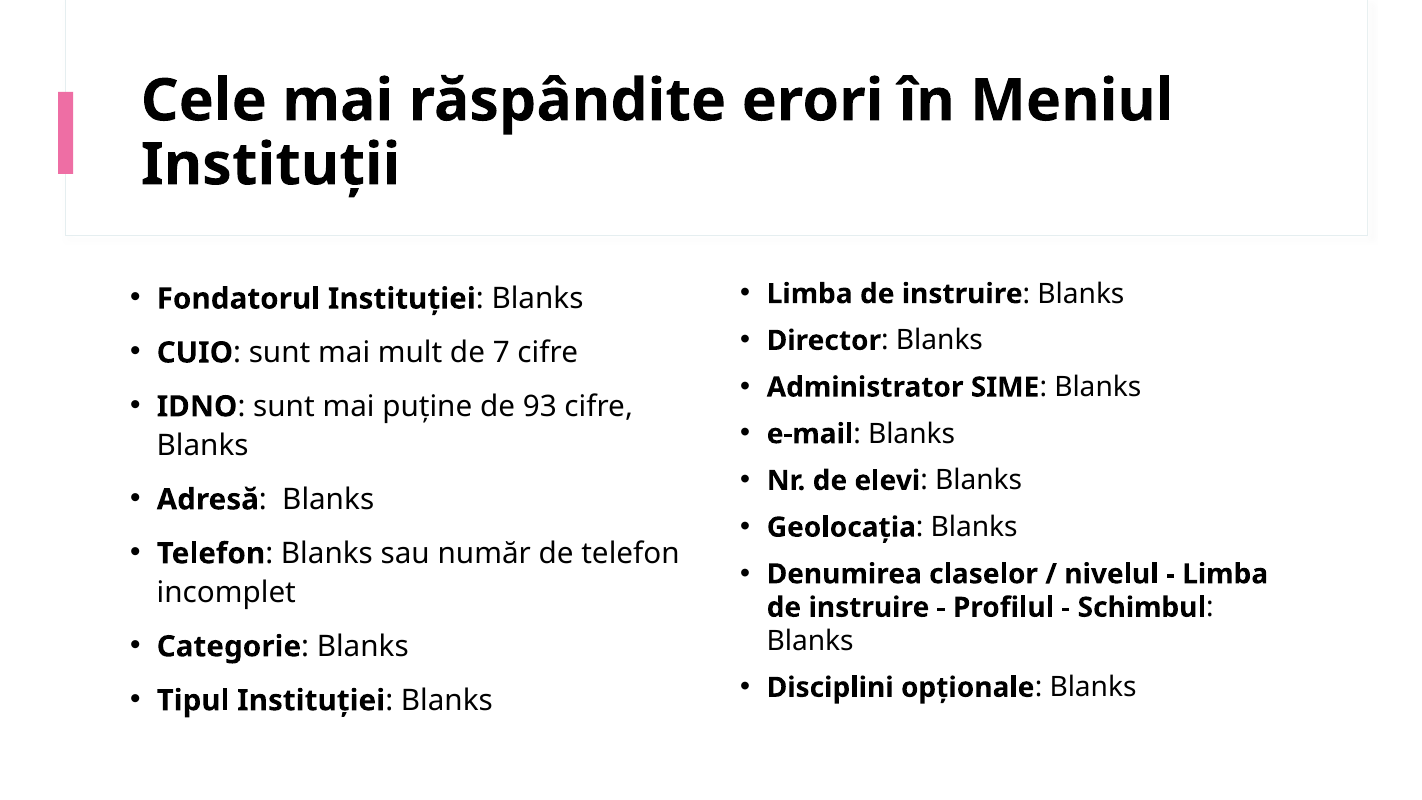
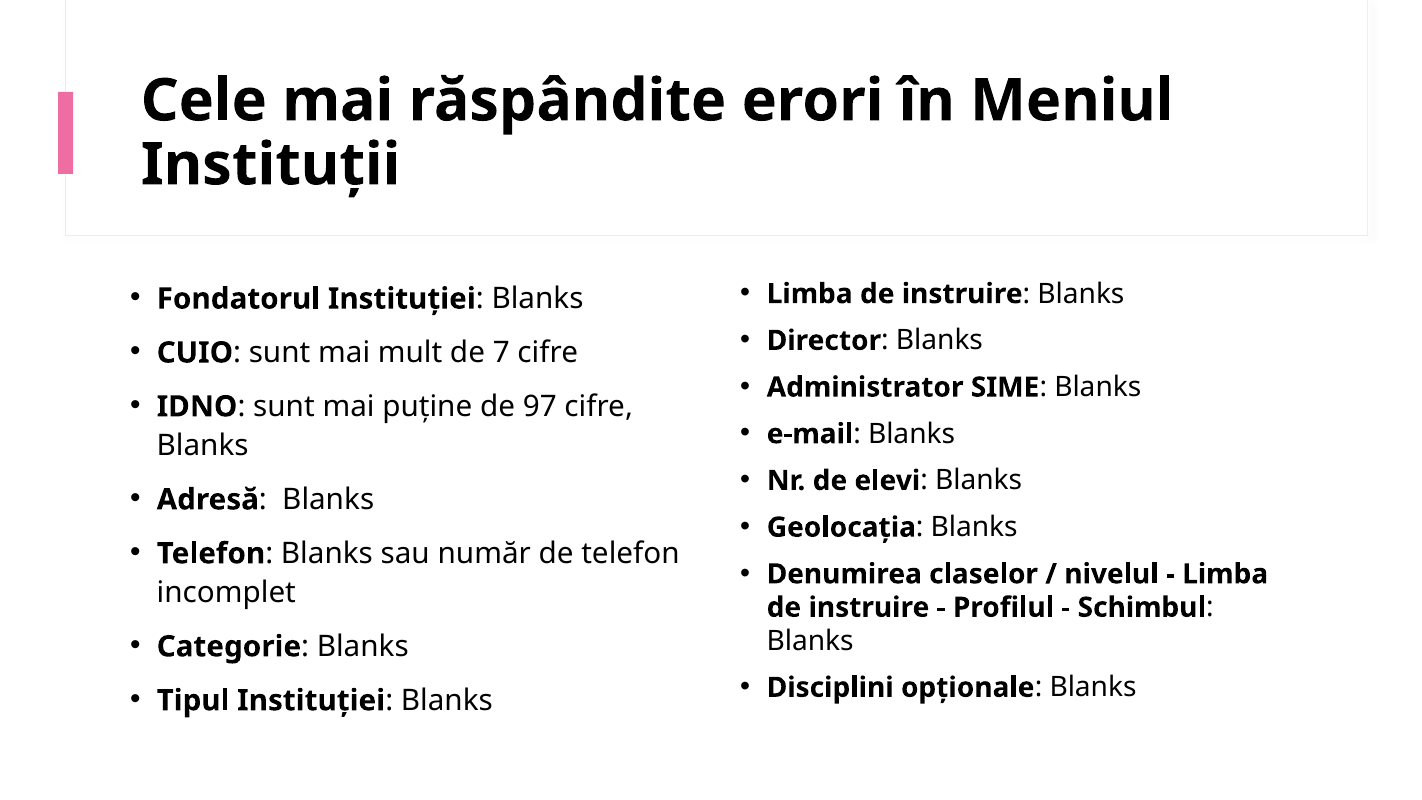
93: 93 -> 97
